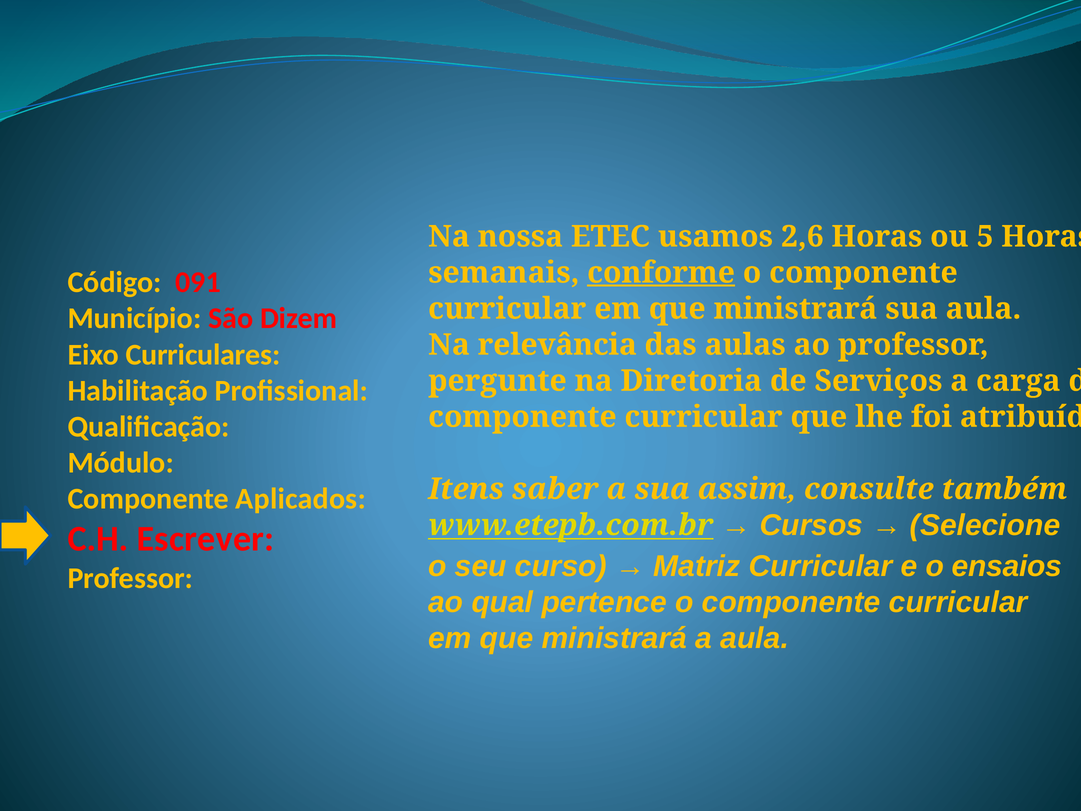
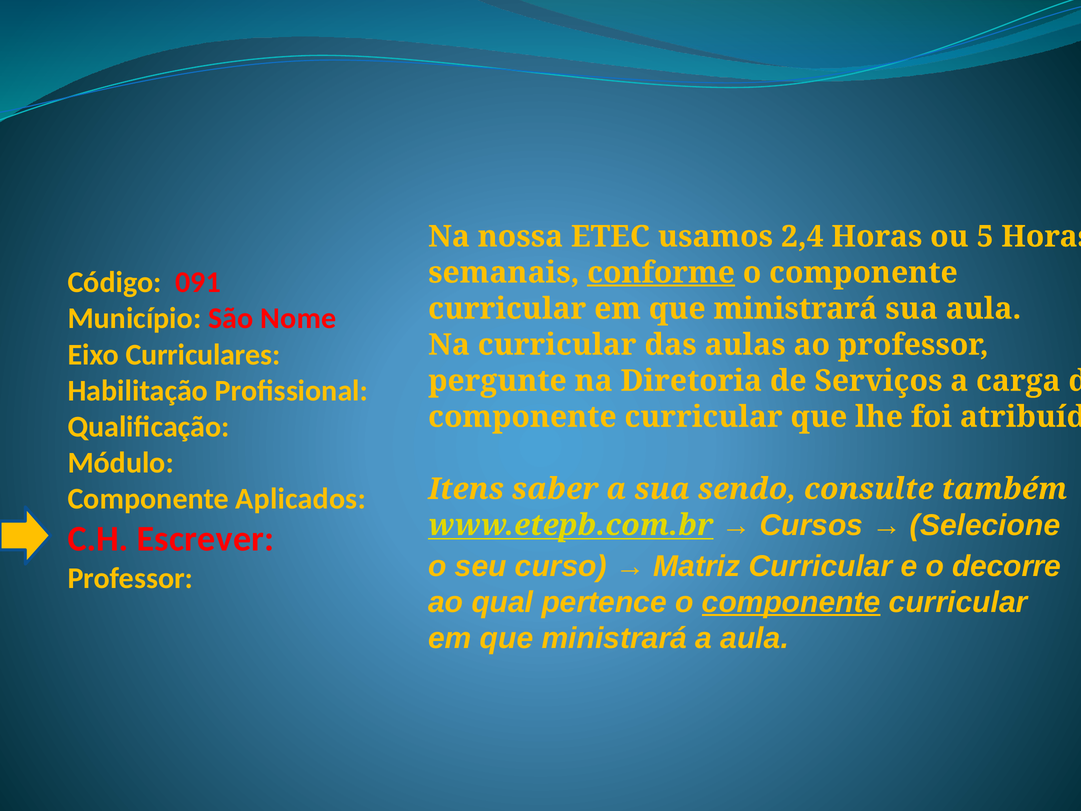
2,6: 2,6 -> 2,4
Dizem: Dizem -> Nome
Na relevância: relevância -> curricular
assim: assim -> sendo
ensaios: ensaios -> decorre
componente at (791, 602) underline: none -> present
